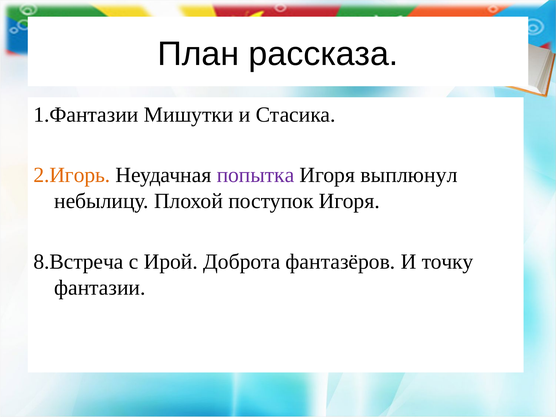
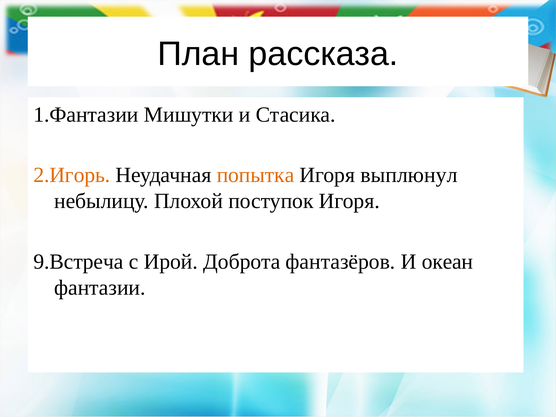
попытка colour: purple -> orange
8.Встреча: 8.Встреча -> 9.Встреча
точку: точку -> океан
